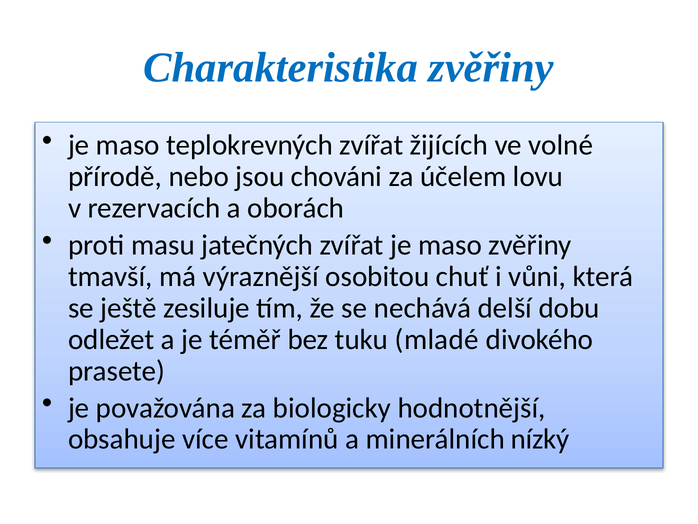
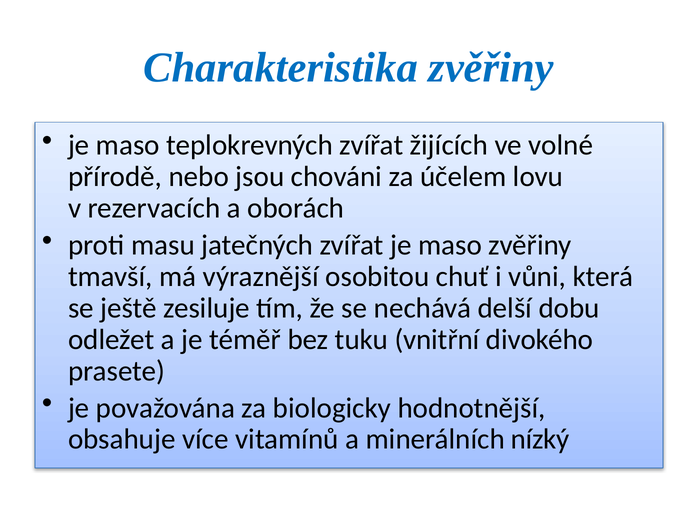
mladé: mladé -> vnitřní
